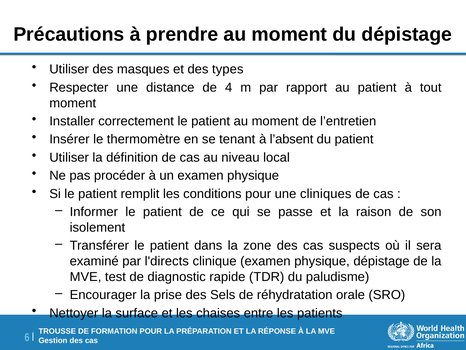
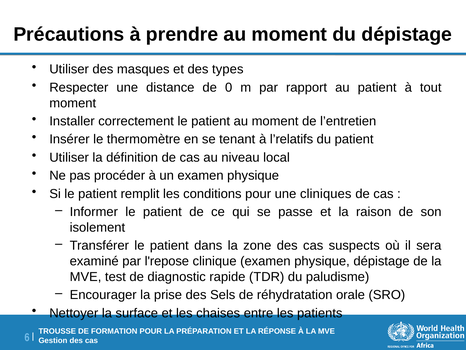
4: 4 -> 0
l’absent: l’absent -> l’relatifs
l'directs: l'directs -> l'repose
